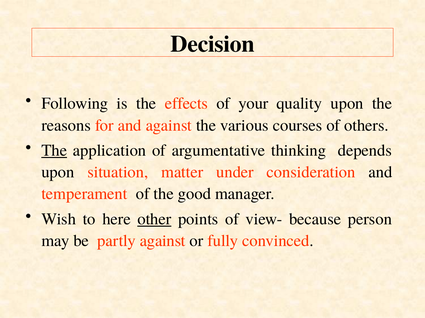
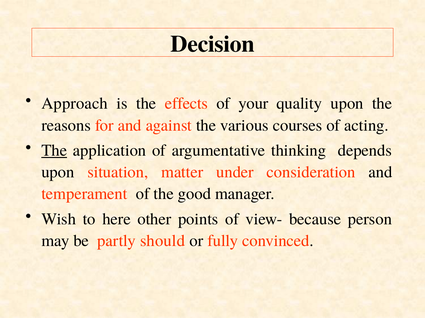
Following: Following -> Approach
others: others -> acting
other underline: present -> none
partly against: against -> should
